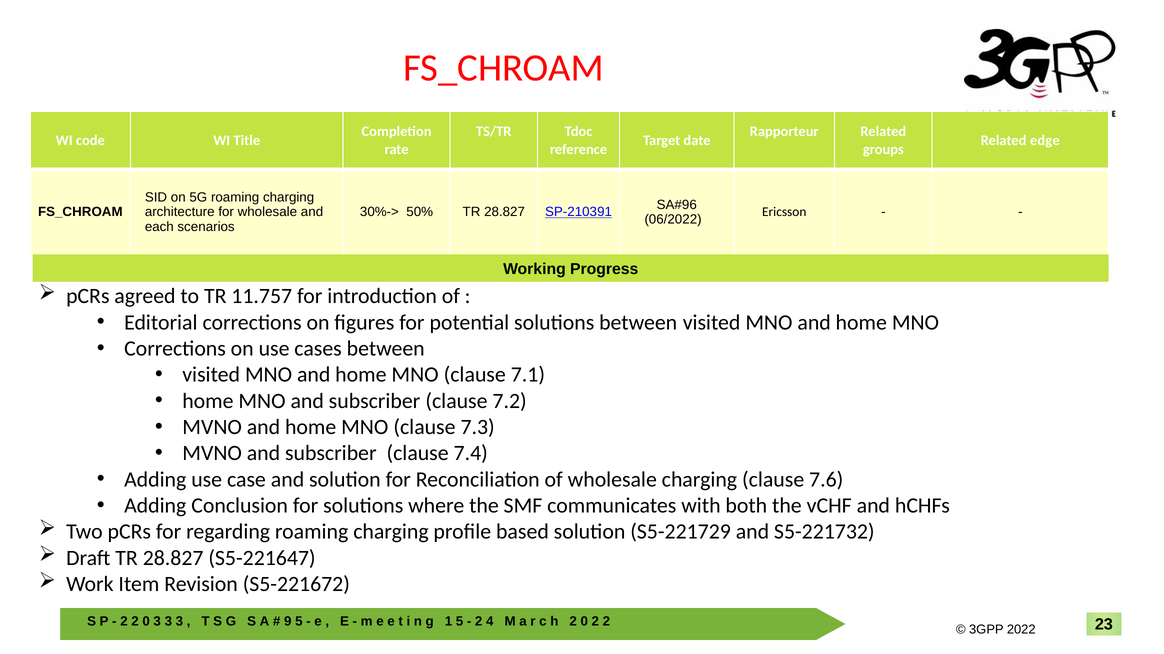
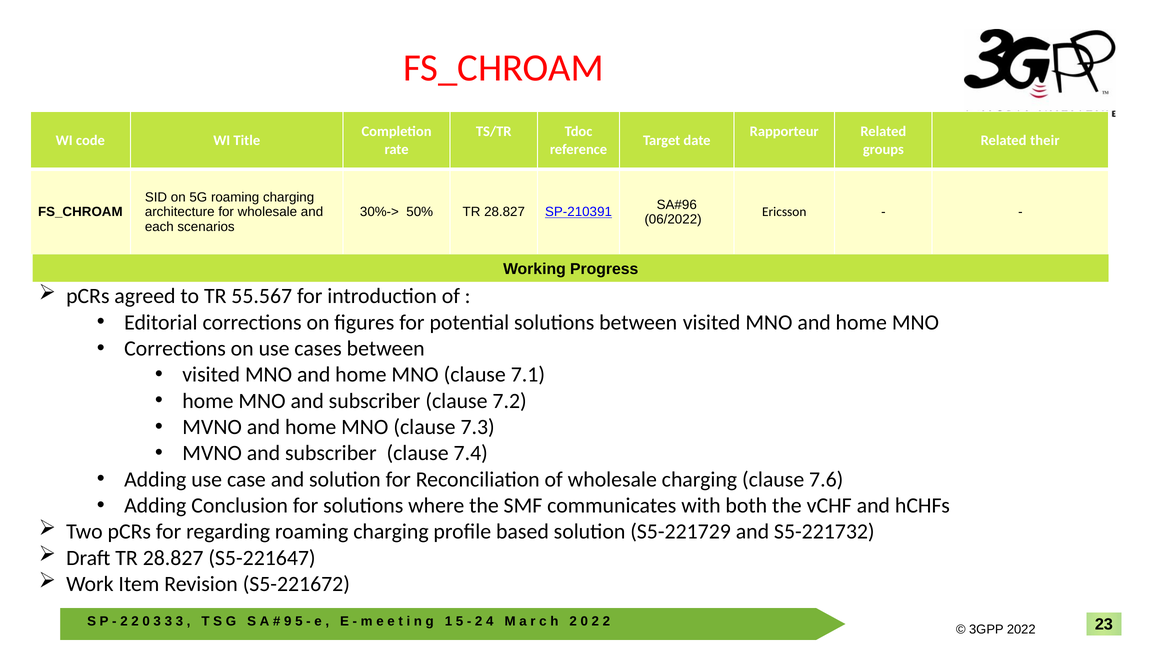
edge: edge -> their
11.757: 11.757 -> 55.567
